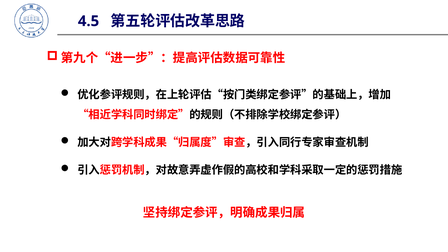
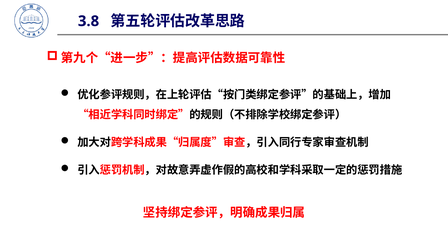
4.5: 4.5 -> 3.8
